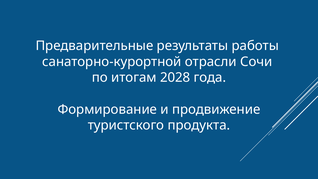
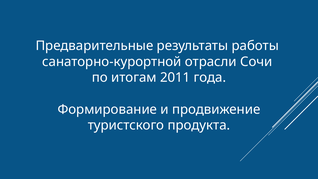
2028: 2028 -> 2011
